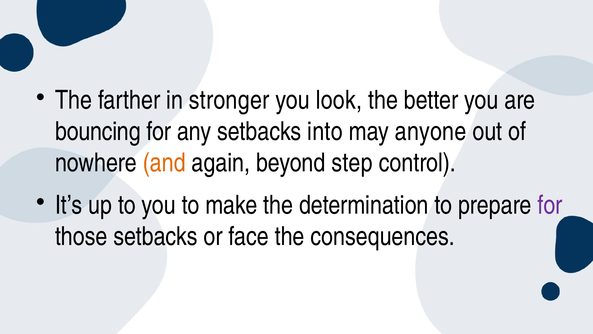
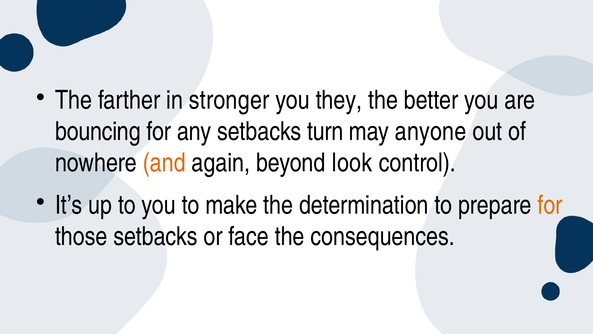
look: look -> they
into: into -> turn
step: step -> look
for at (550, 205) colour: purple -> orange
